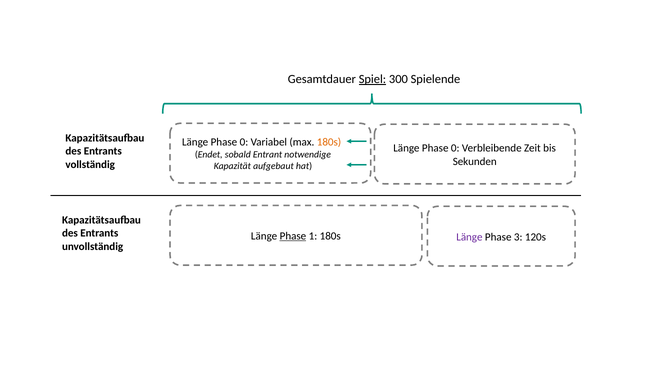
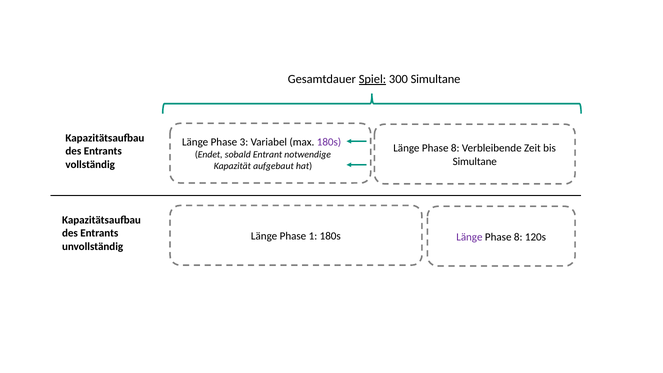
300 Spielende: Spielende -> Simultane
0 at (244, 142): 0 -> 3
180s at (329, 142) colour: orange -> purple
0 at (455, 148): 0 -> 8
Sekunden at (475, 161): Sekunden -> Simultane
Phase at (293, 236) underline: present -> none
3 at (518, 237): 3 -> 8
